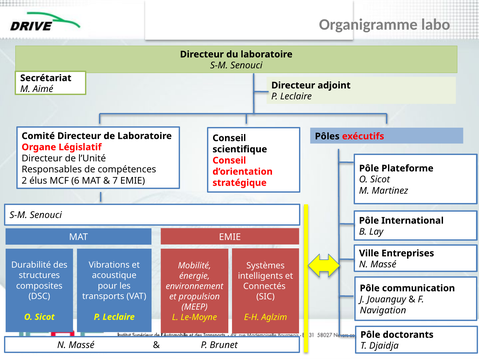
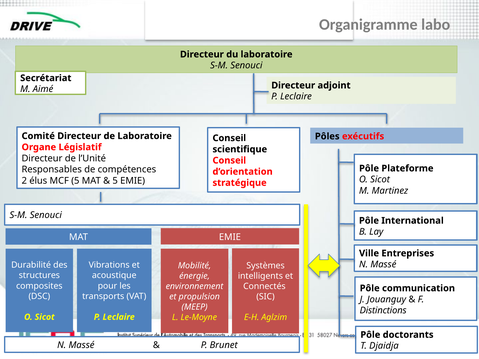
MCF 6: 6 -> 5
7 at (115, 181): 7 -> 5
Navigation: Navigation -> Distinctions
